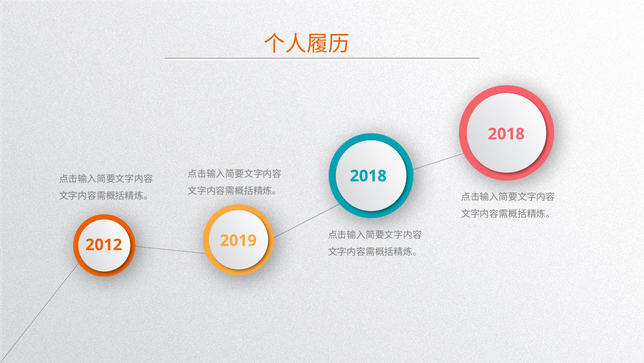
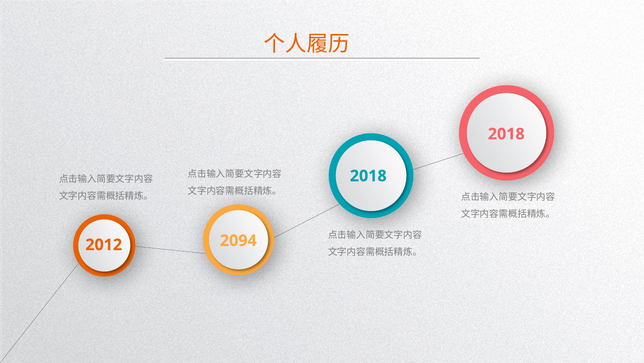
2019: 2019 -> 2094
